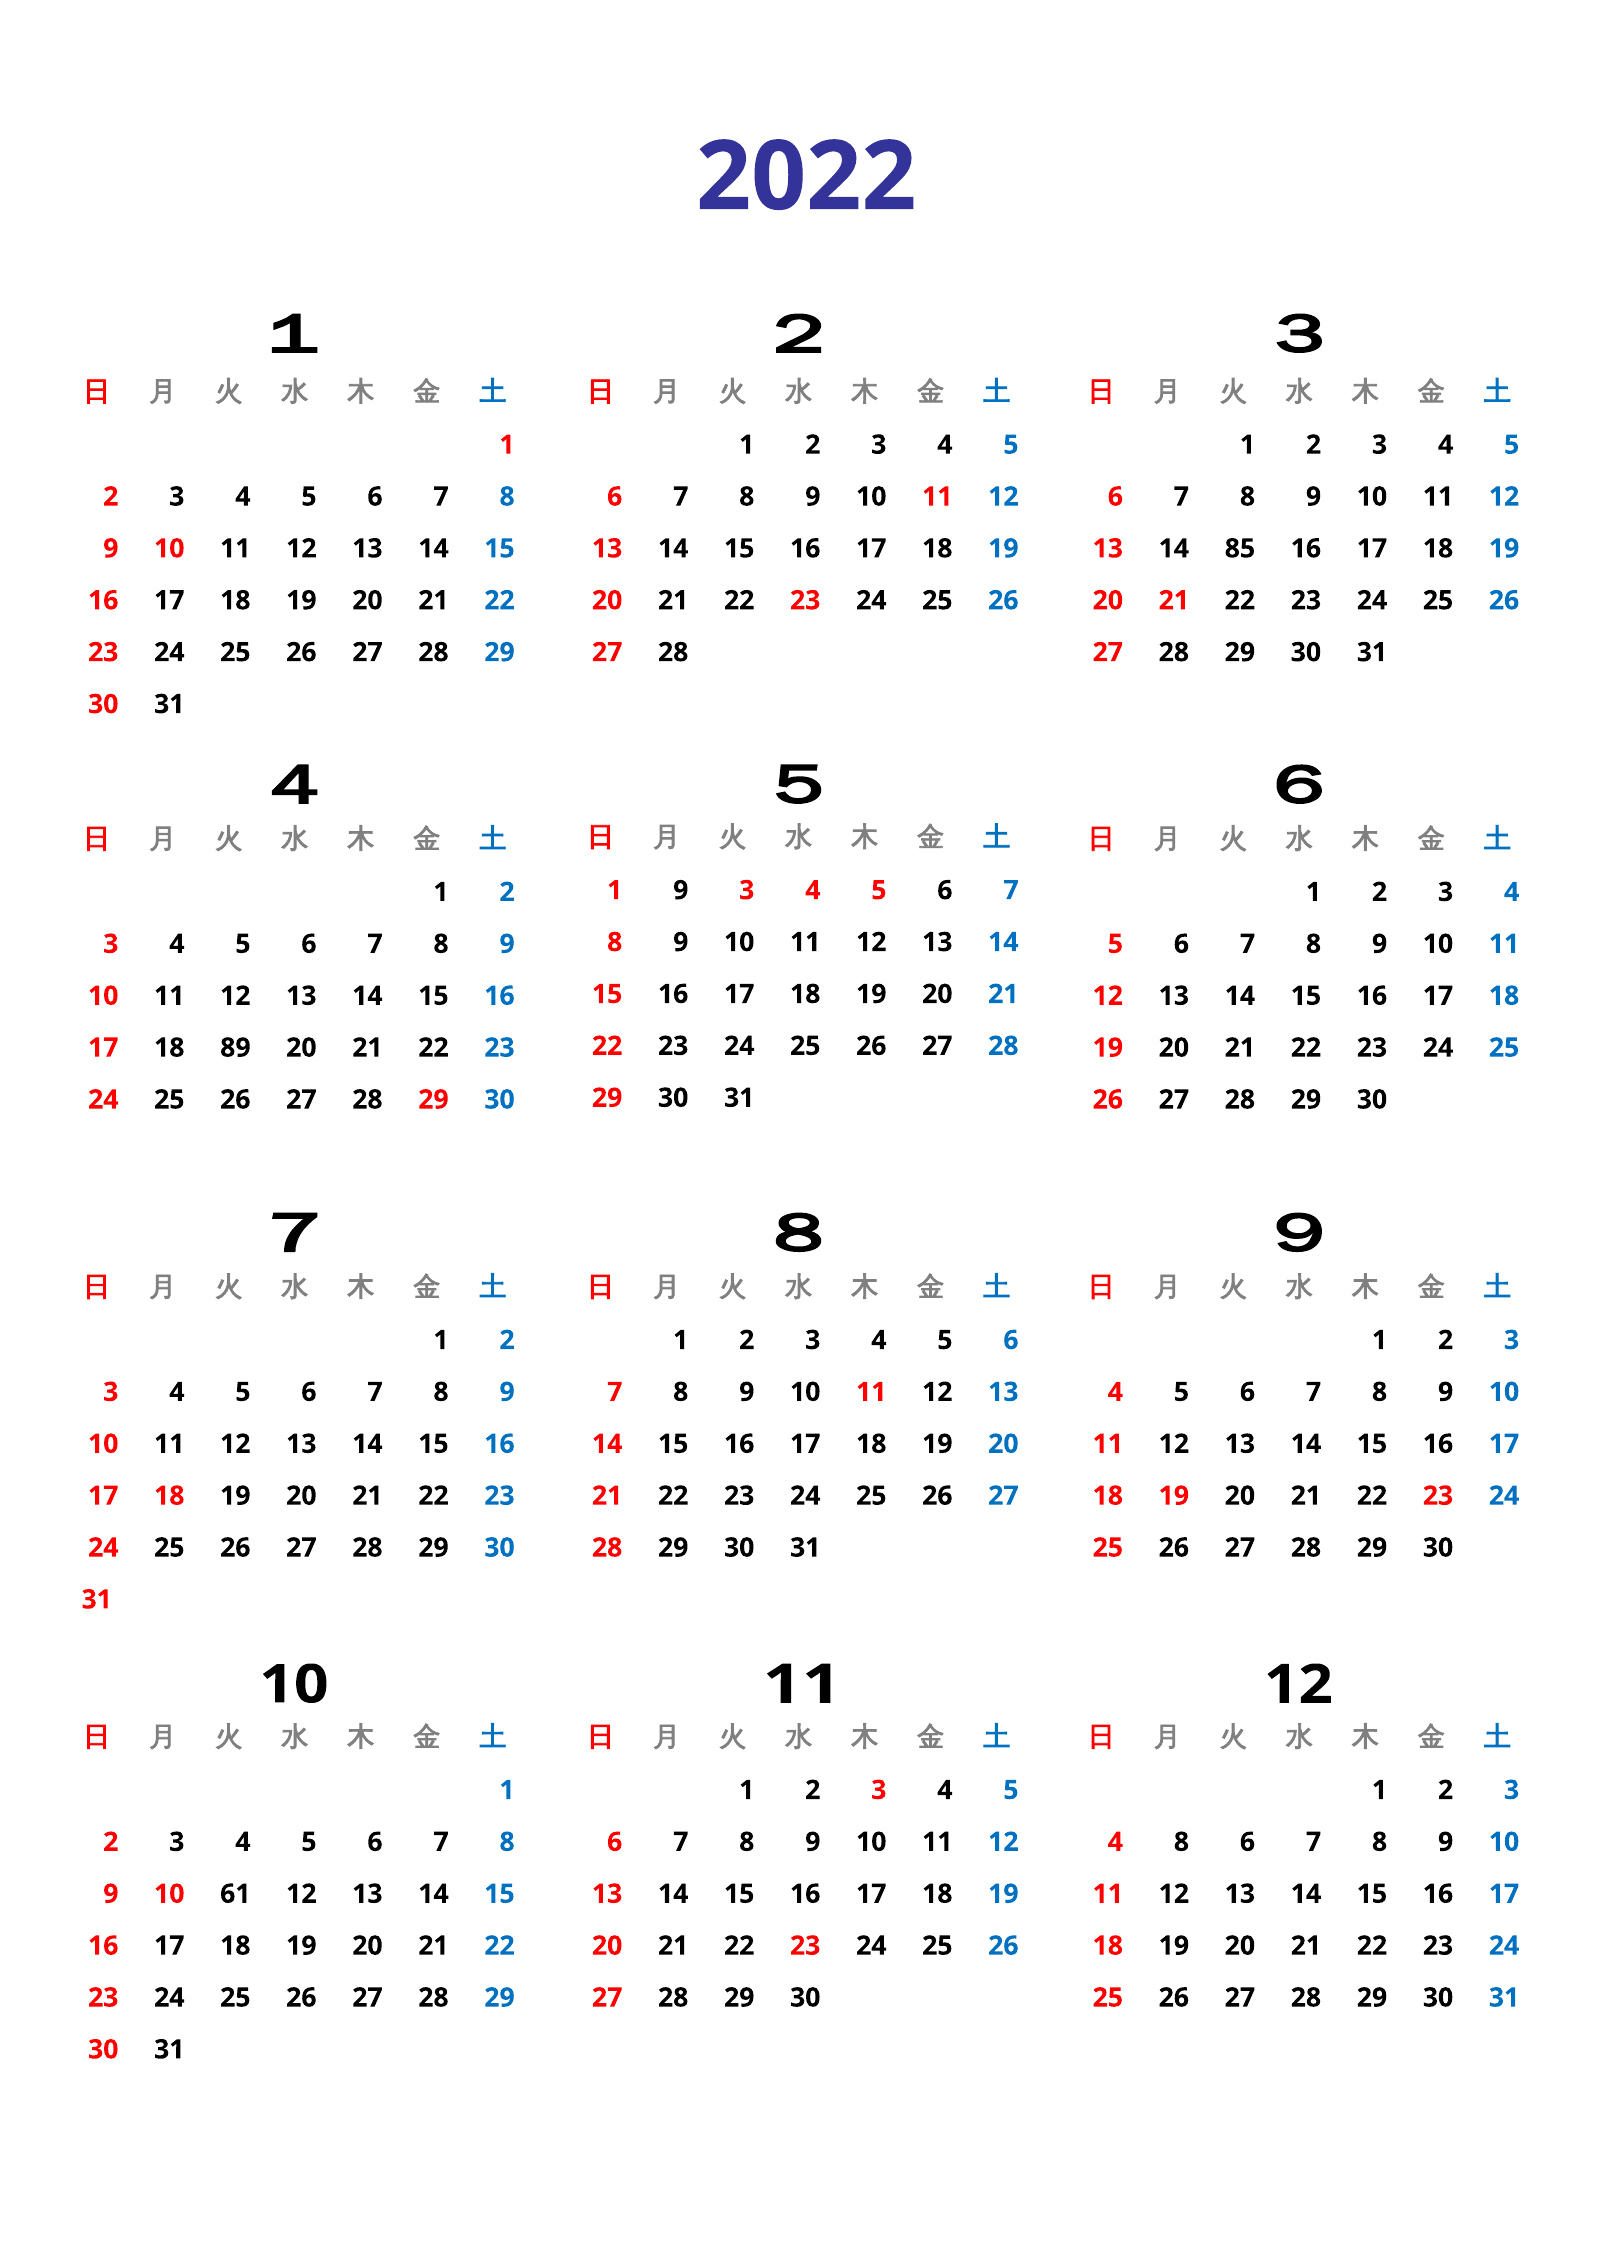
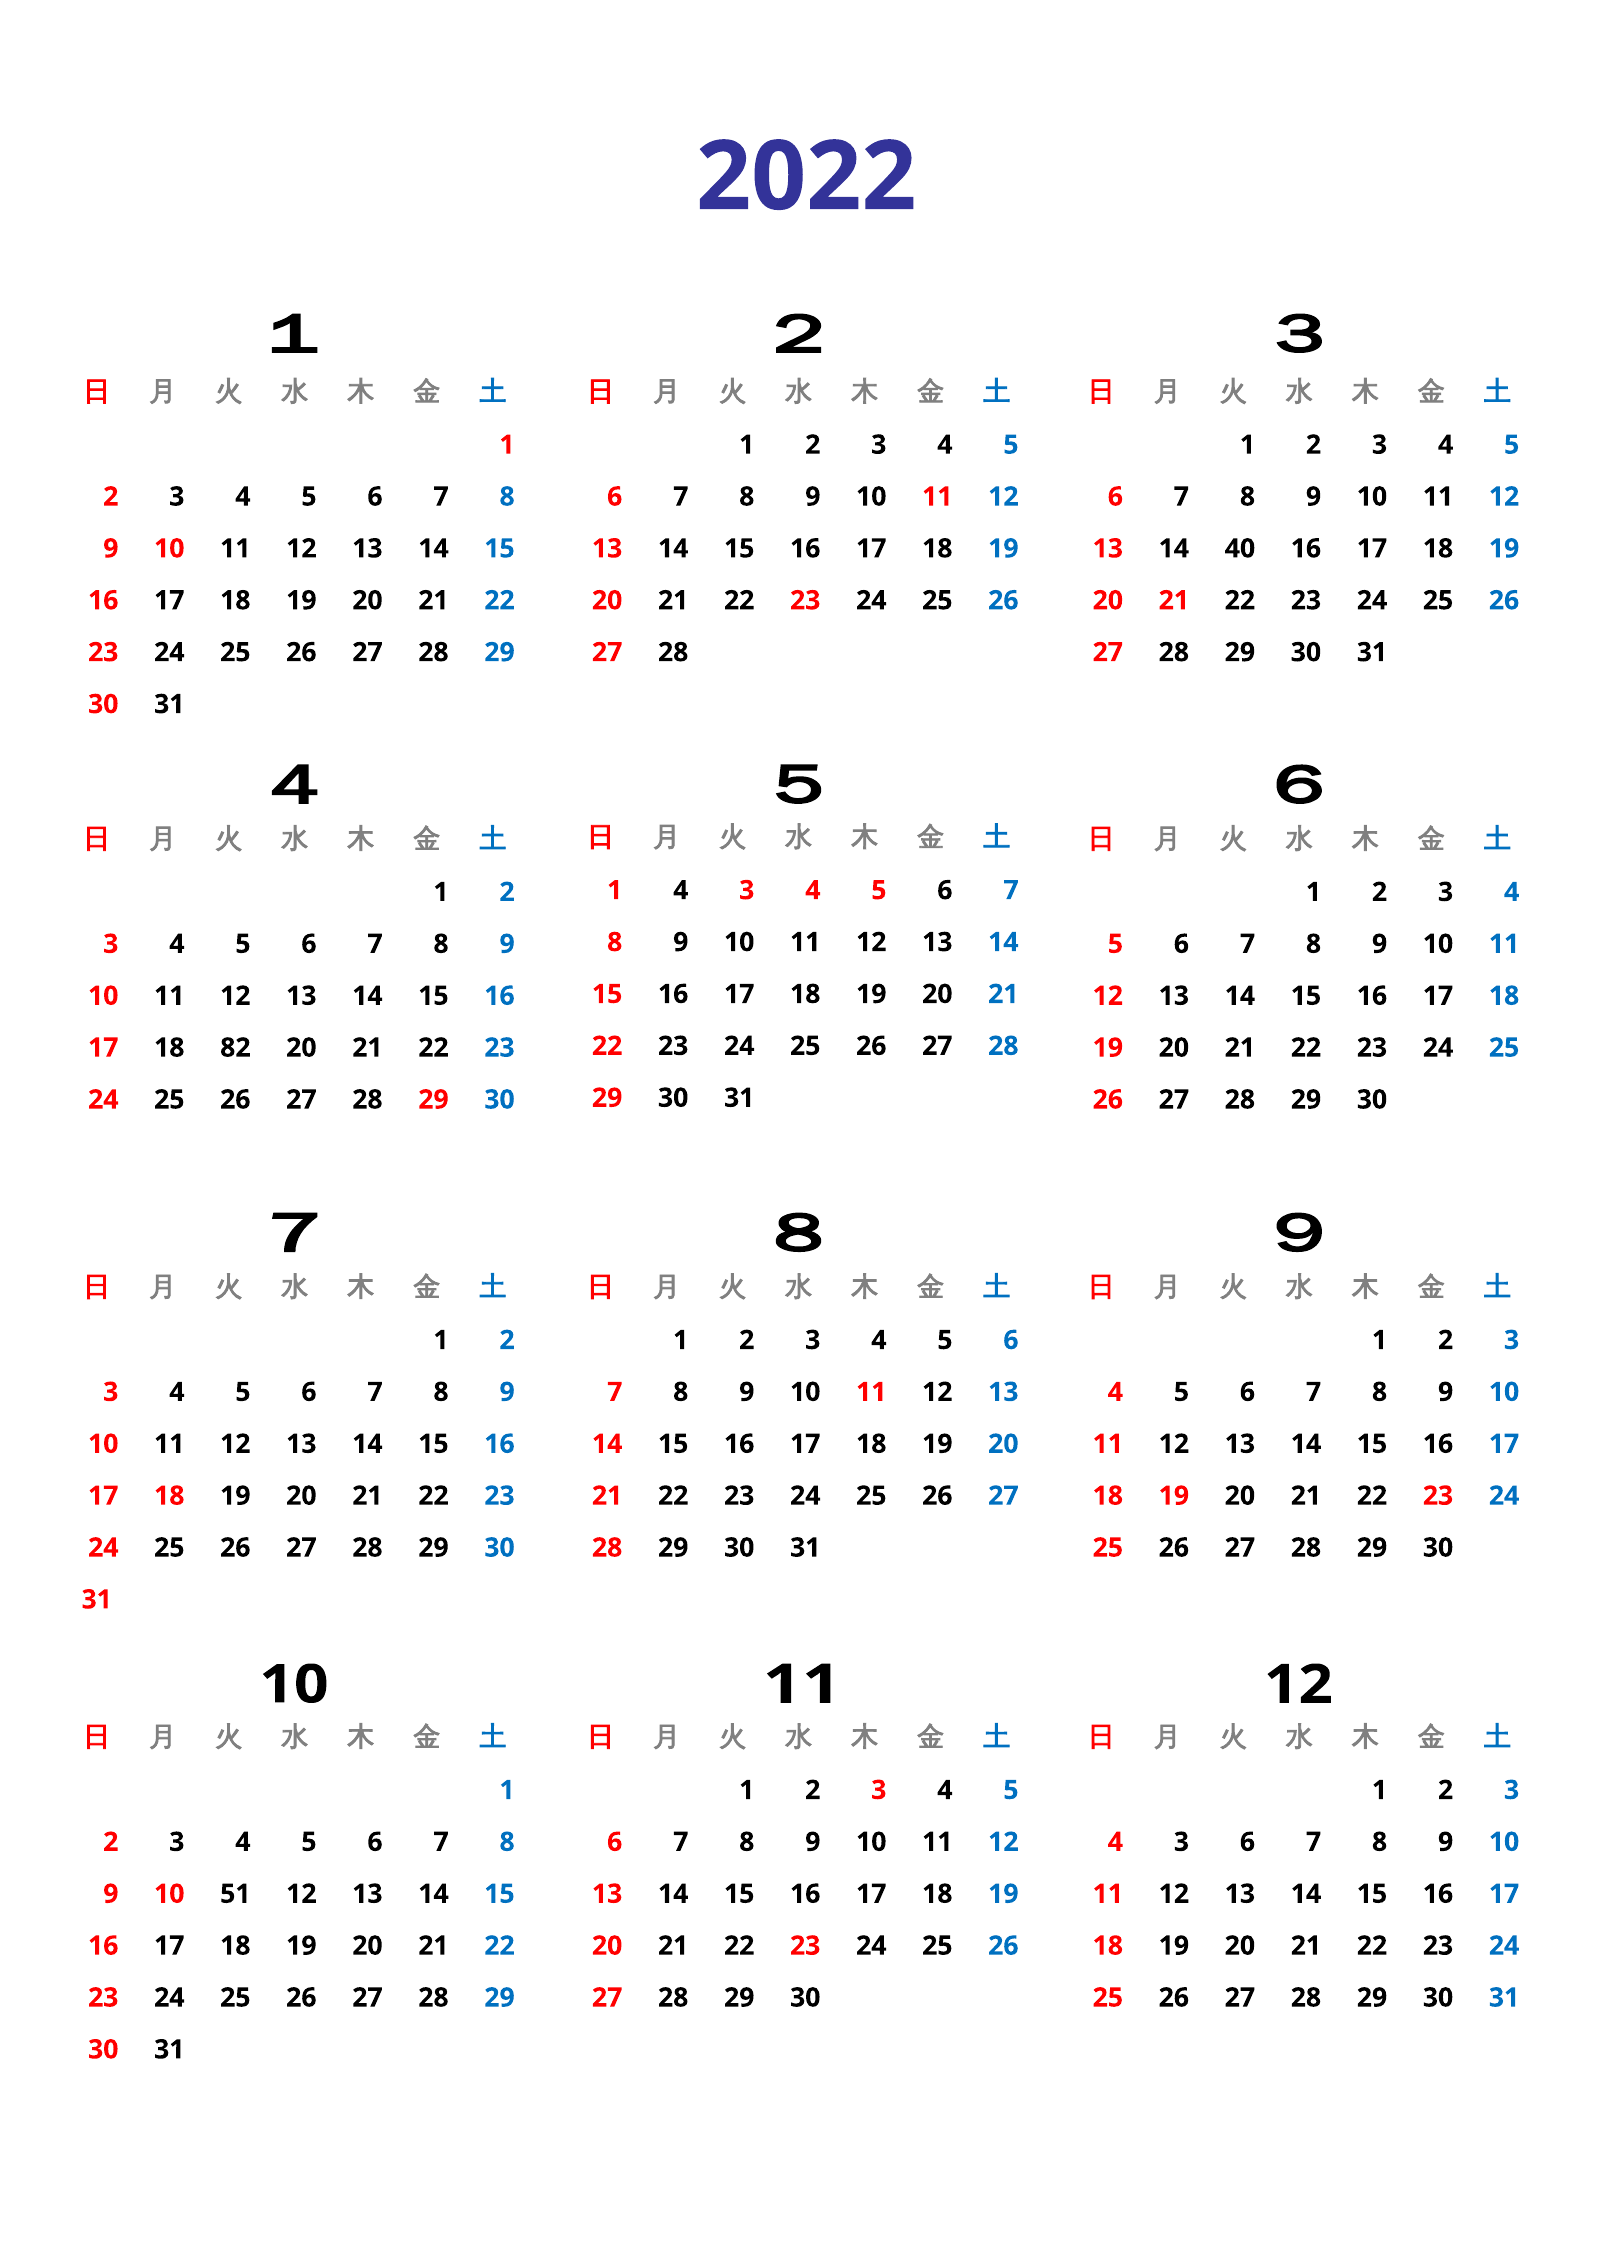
85: 85 -> 40
1 9: 9 -> 4
89: 89 -> 82
8 at (1181, 1842): 8 -> 3
61: 61 -> 51
